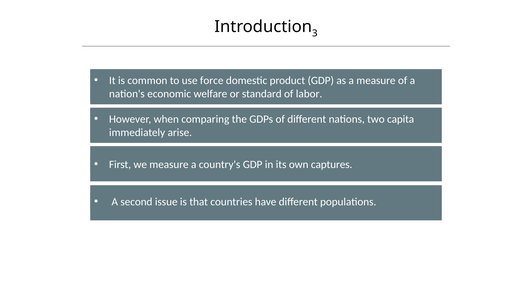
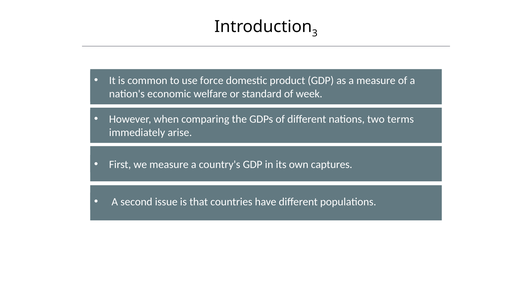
labor: labor -> week
capita: capita -> terms
